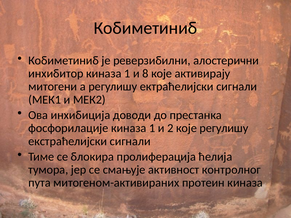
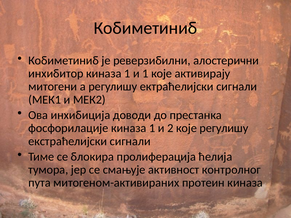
и 8: 8 -> 1
